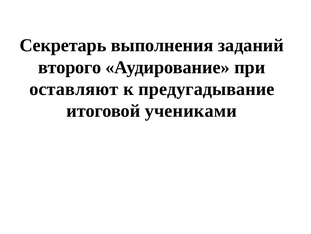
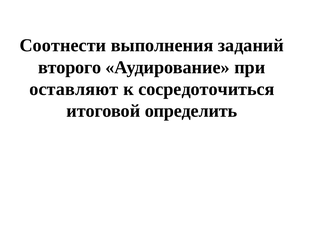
Секретарь: Секретарь -> Соотнести
предугадывание: предугадывание -> сосредоточиться
учениками: учениками -> определить
